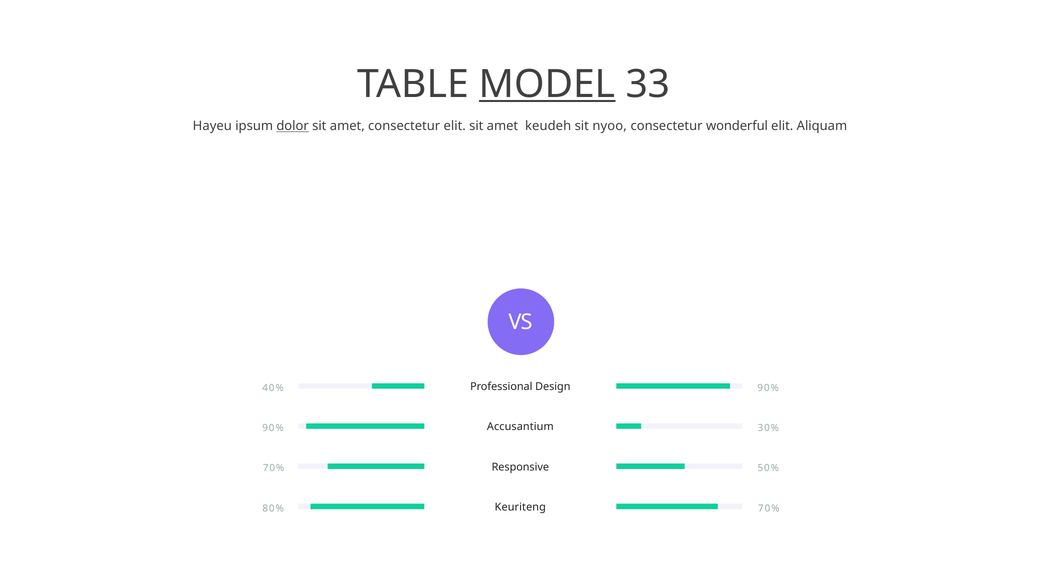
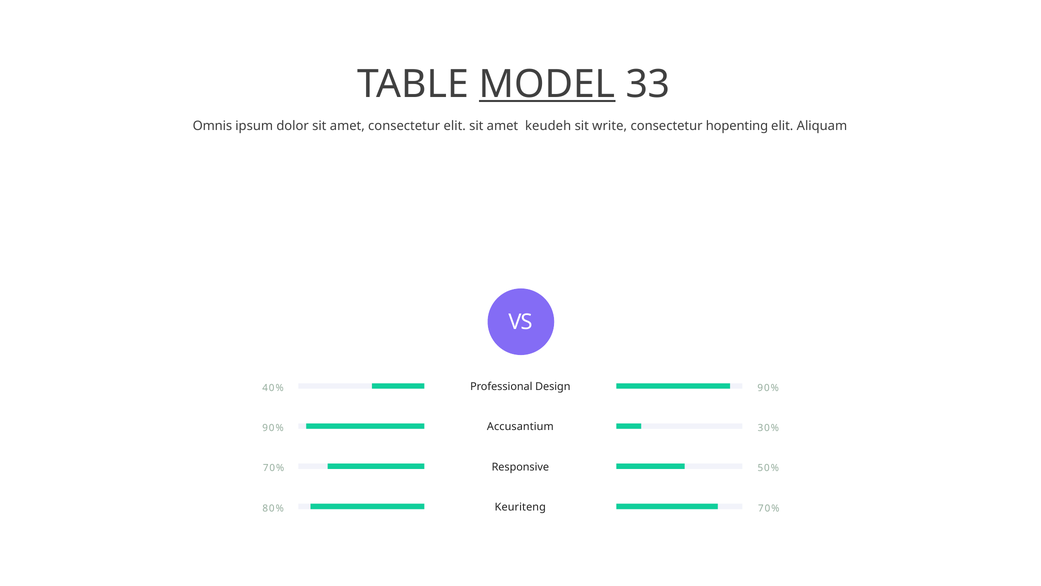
Hayeu: Hayeu -> Omnis
dolor underline: present -> none
nyoo: nyoo -> write
wonderful: wonderful -> hopenting
